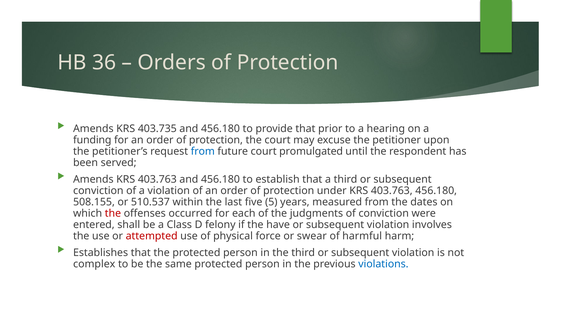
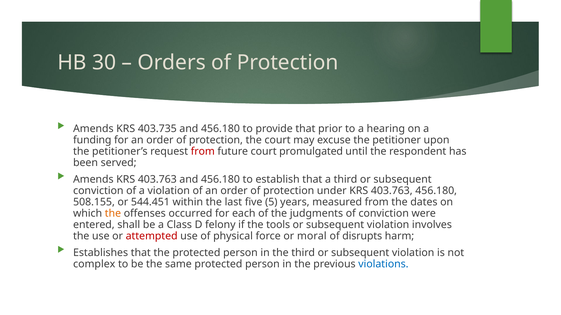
36: 36 -> 30
from at (203, 152) colour: blue -> red
510.537: 510.537 -> 544.451
the at (113, 214) colour: red -> orange
have: have -> tools
swear: swear -> moral
harmful: harmful -> disrupts
